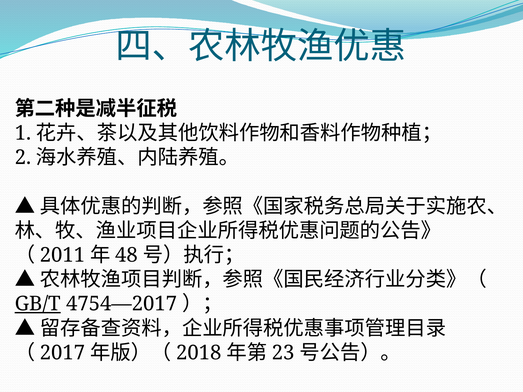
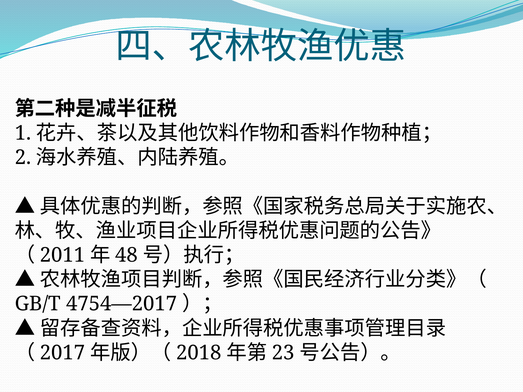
GB/T underline: present -> none
